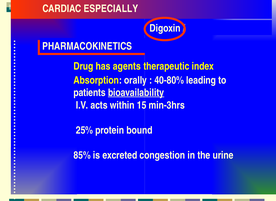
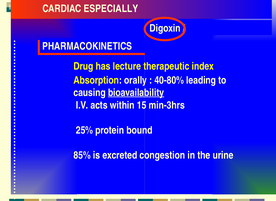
agents: agents -> lecture
patients: patients -> causing
